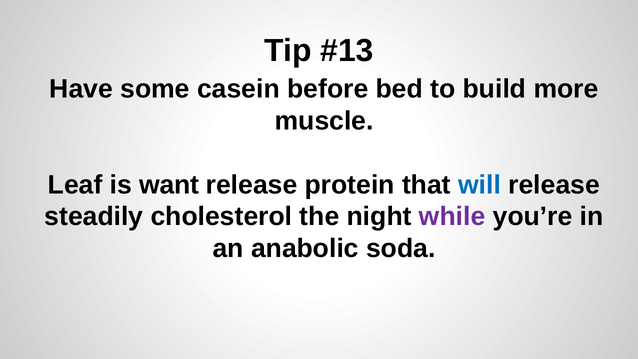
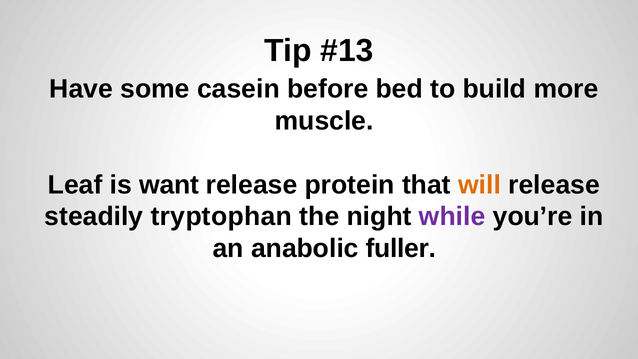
will colour: blue -> orange
cholesterol: cholesterol -> tryptophan
soda: soda -> fuller
